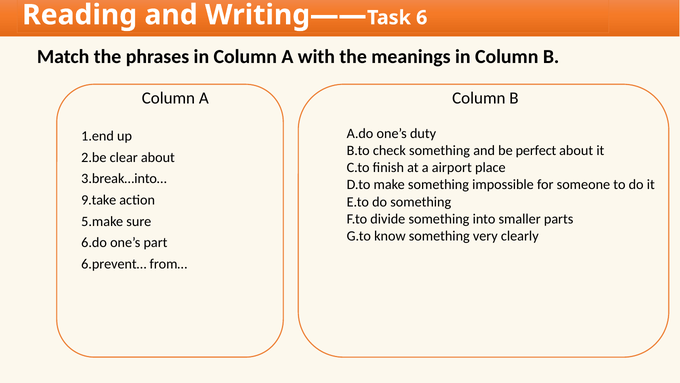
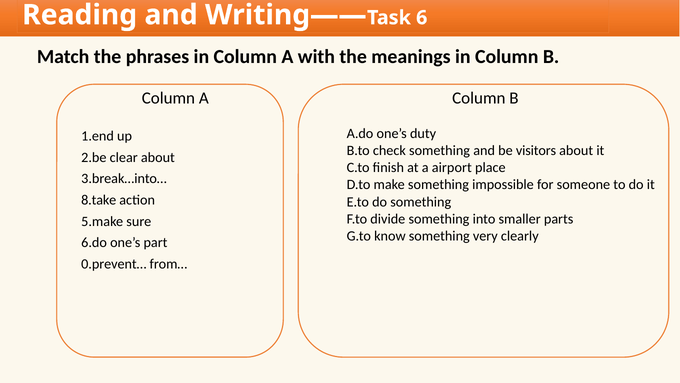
perfect: perfect -> visitors
9.take: 9.take -> 8.take
6.prevent…: 6.prevent… -> 0.prevent…
